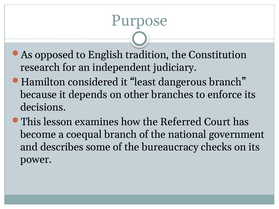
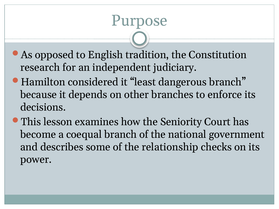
Referred: Referred -> Seniority
bureaucracy: bureaucracy -> relationship
